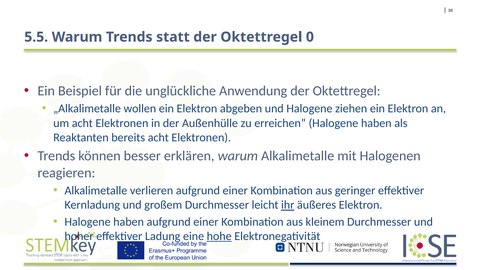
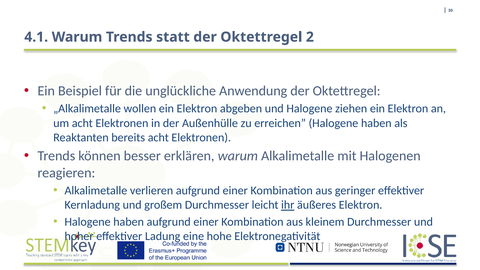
5.5: 5.5 -> 4.1
0: 0 -> 2
hohe underline: present -> none
